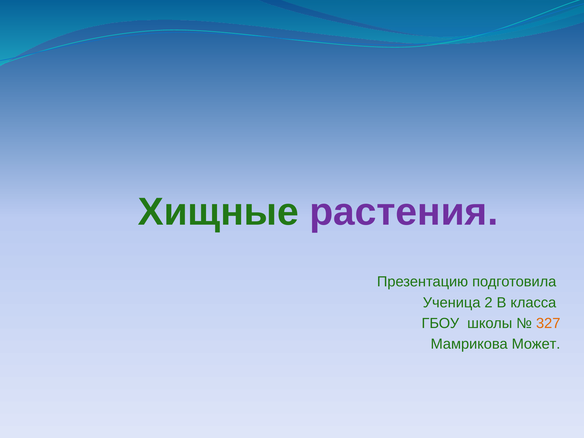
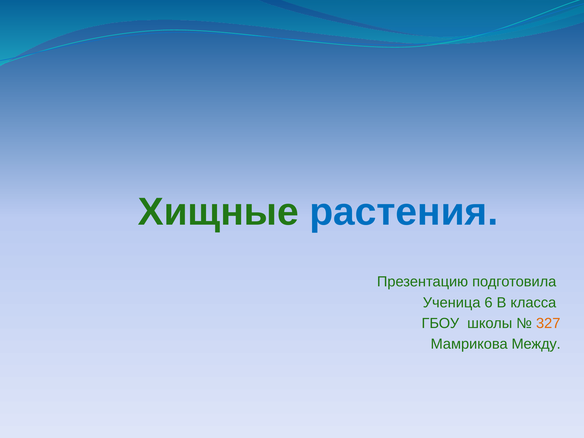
растения colour: purple -> blue
2: 2 -> 6
Может: Может -> Между
